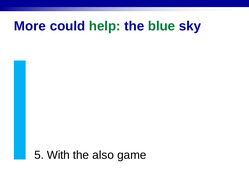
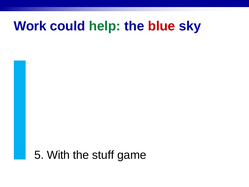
More: More -> Work
blue colour: green -> red
also: also -> stuff
